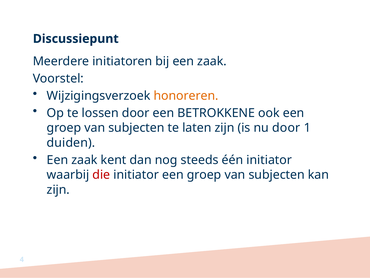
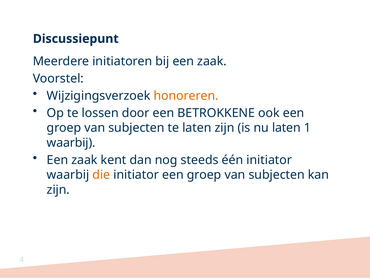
nu door: door -> laten
duiden at (71, 142): duiden -> waarbij
die colour: red -> orange
